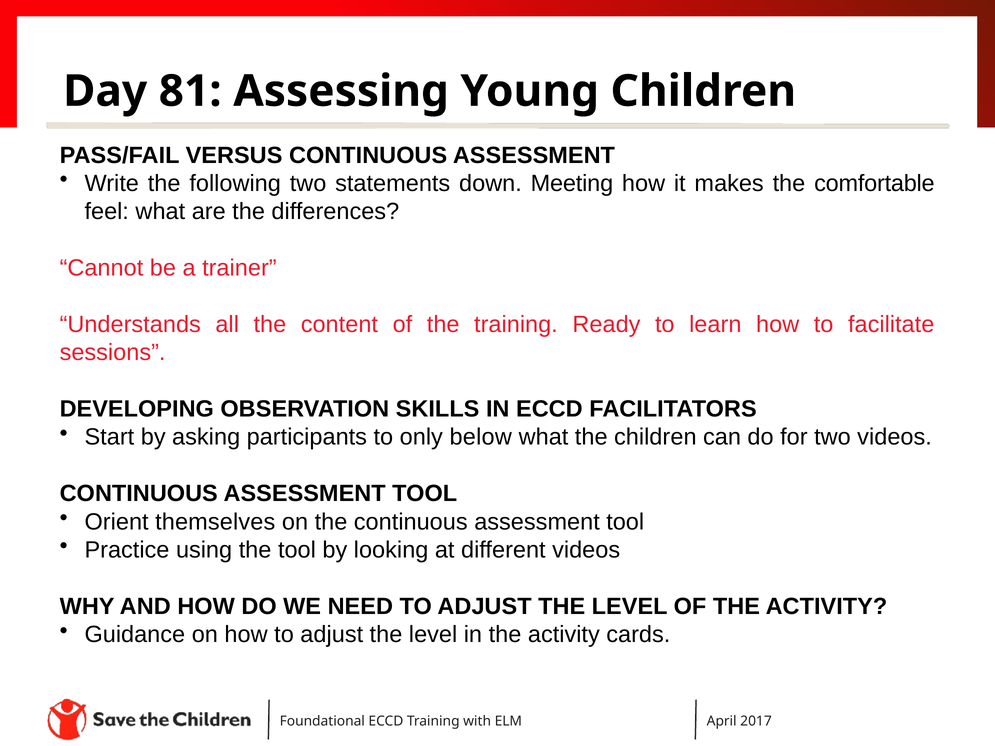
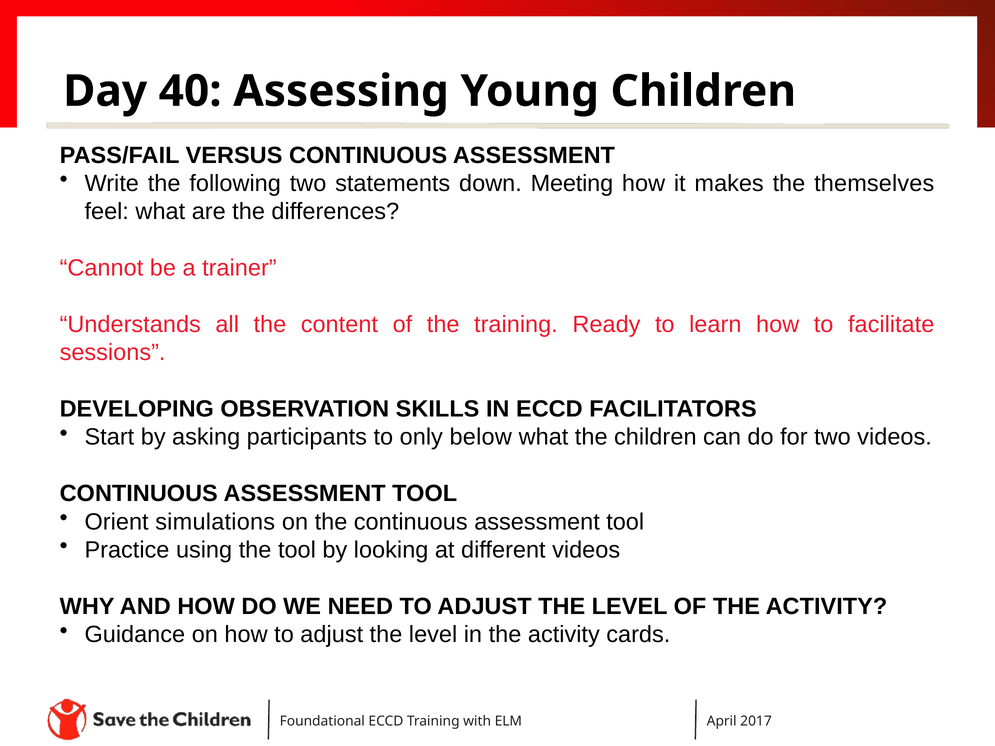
81: 81 -> 40
comfortable: comfortable -> themselves
themselves: themselves -> simulations
